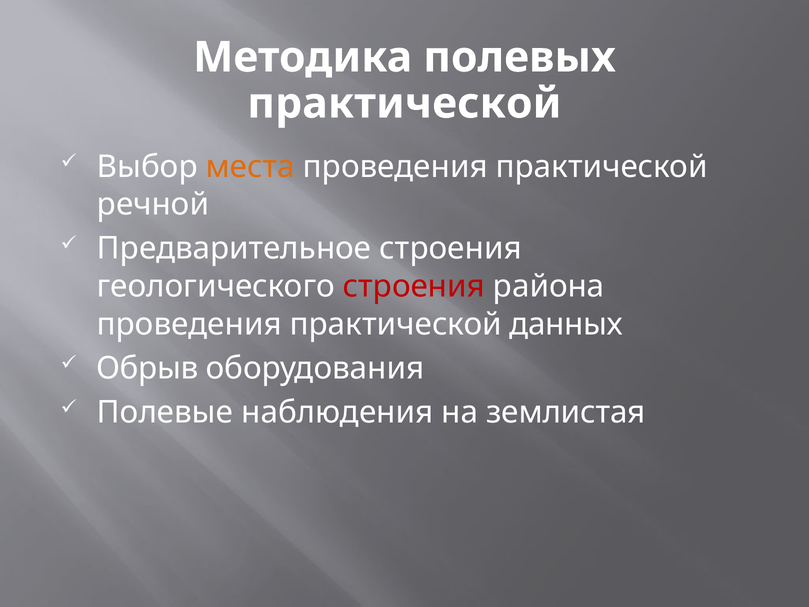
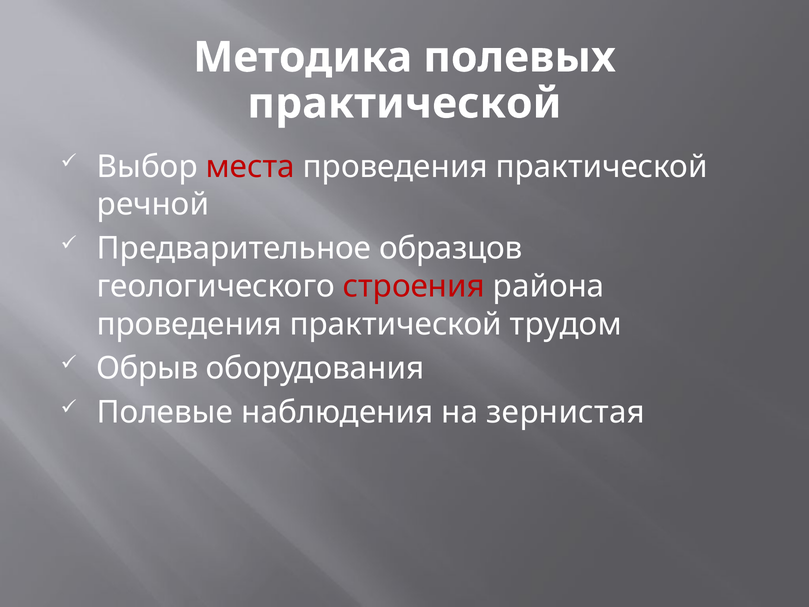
места colour: orange -> red
Предварительное строения: строения -> образцов
данных: данных -> трудом
землистая: землистая -> зернистая
